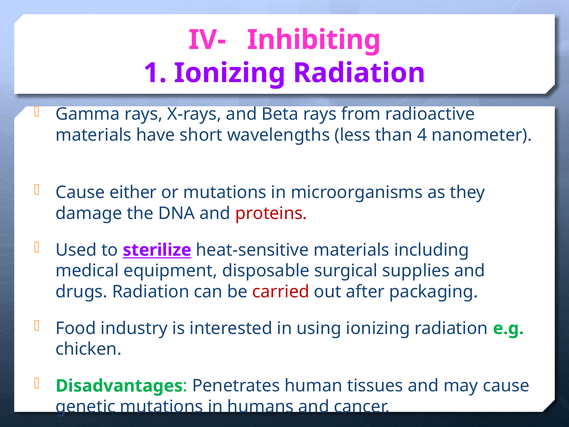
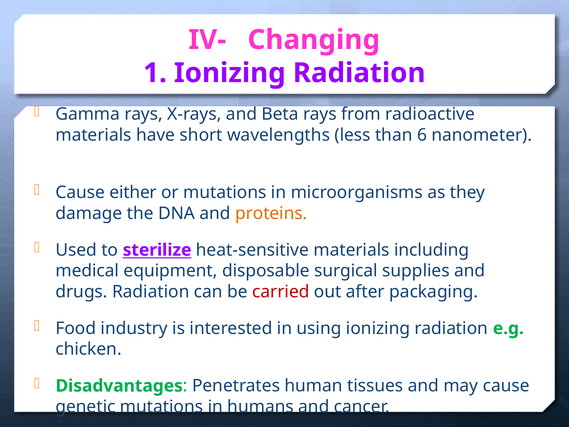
Inhibiting: Inhibiting -> Changing
4: 4 -> 6
proteins colour: red -> orange
